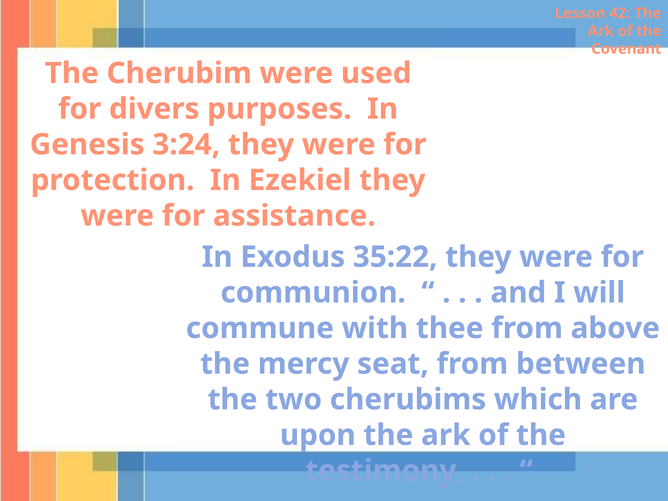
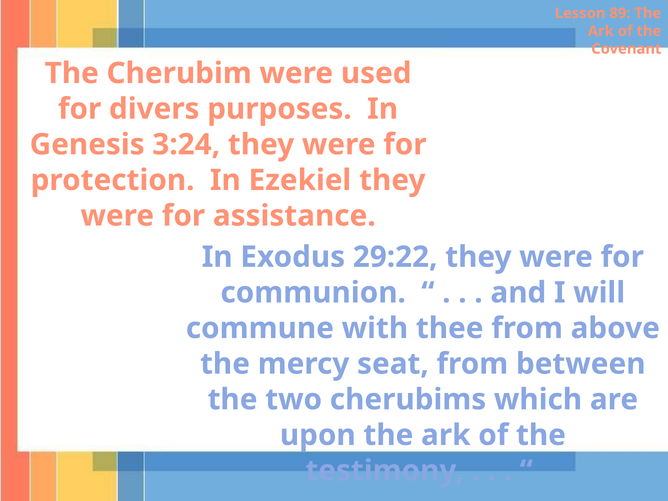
42: 42 -> 89
35:22: 35:22 -> 29:22
